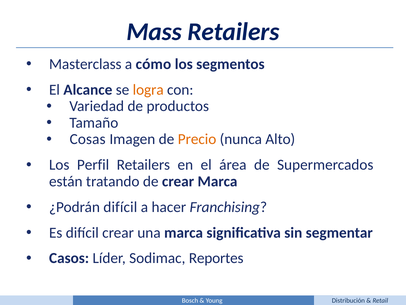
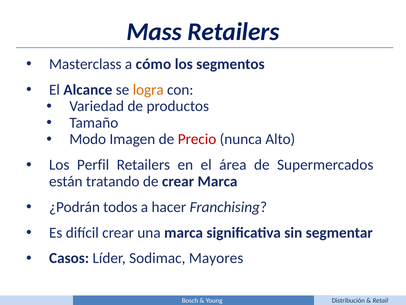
Cosas: Cosas -> Modo
Precio colour: orange -> red
¿Podrán difícil: difícil -> todos
Reportes: Reportes -> Mayores
